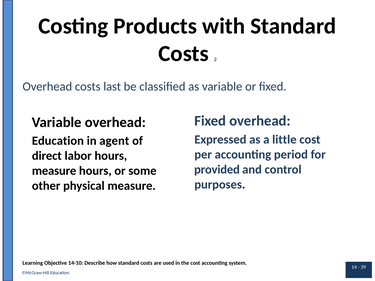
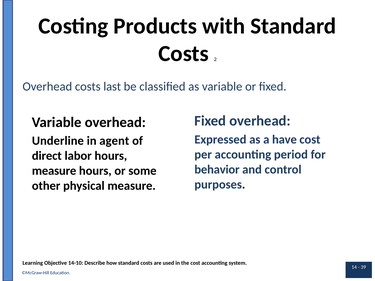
little: little -> have
Education at (58, 141): Education -> Underline
provided: provided -> behavior
